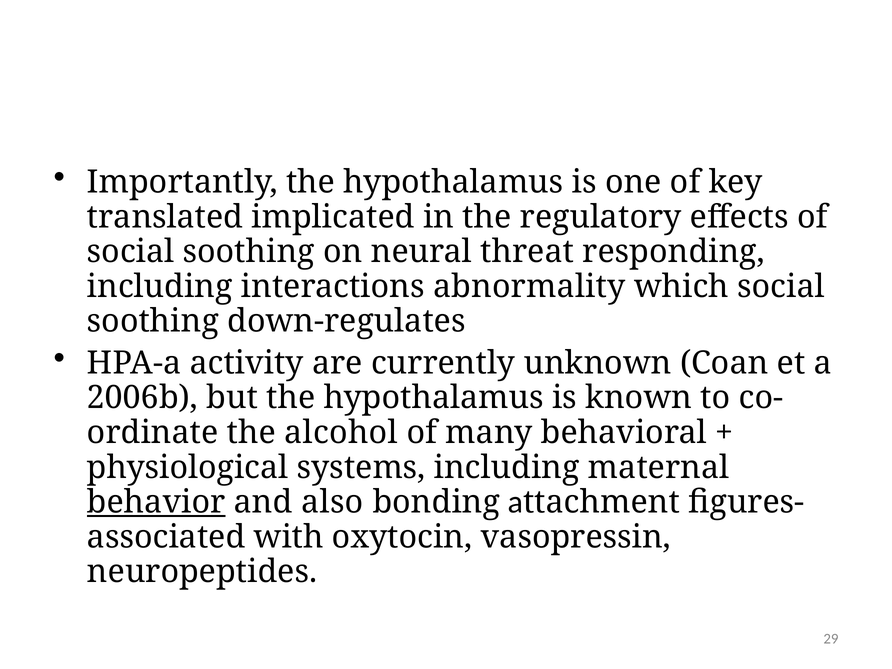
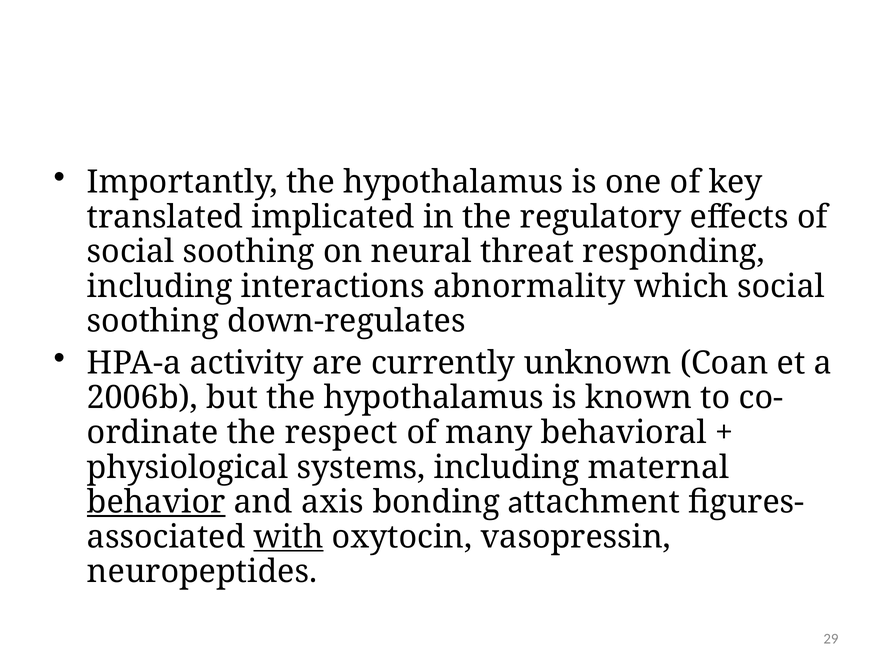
alcohol: alcohol -> respect
also: also -> axis
with underline: none -> present
